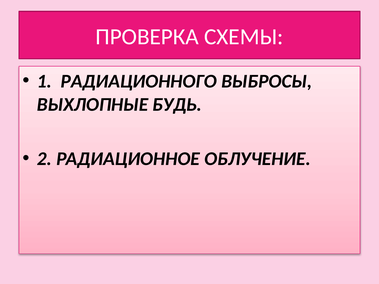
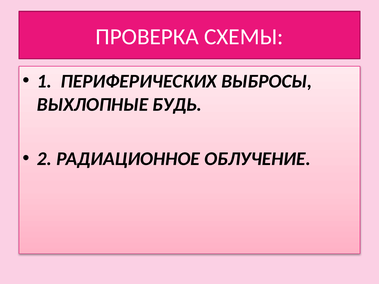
РАДИАЦИОННОГО: РАДИАЦИОННОГО -> ПЕРИФЕРИЧЕСКИХ
